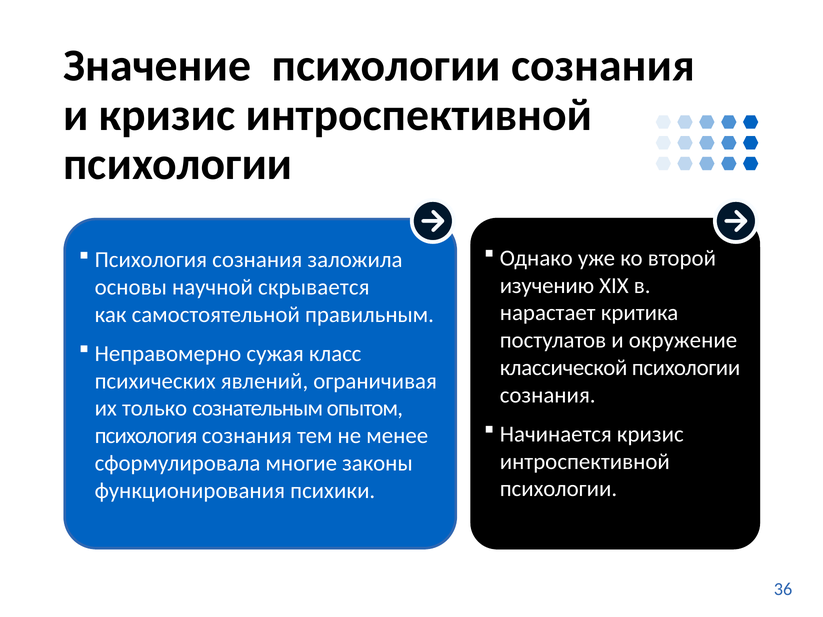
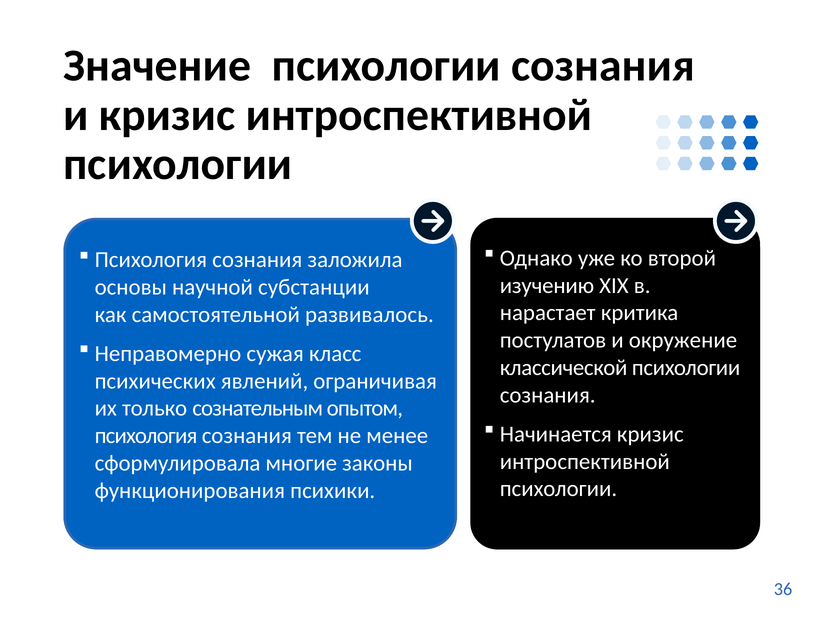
скрывается: скрывается -> субстанции
правильным: правильным -> развивалось
